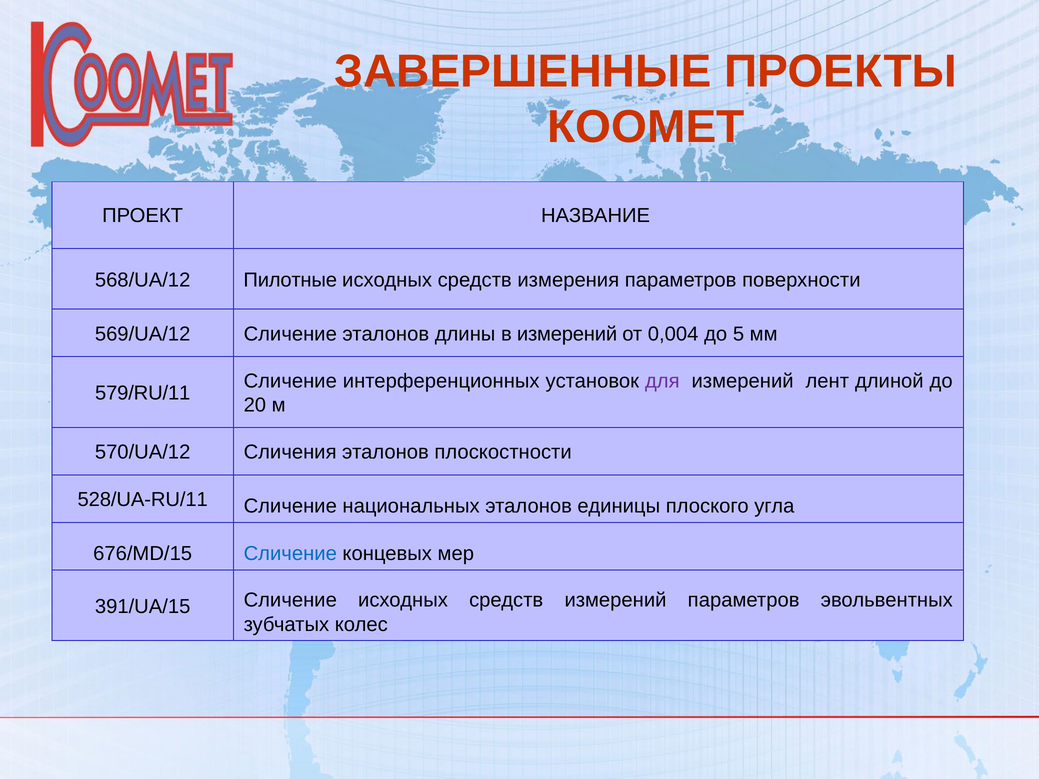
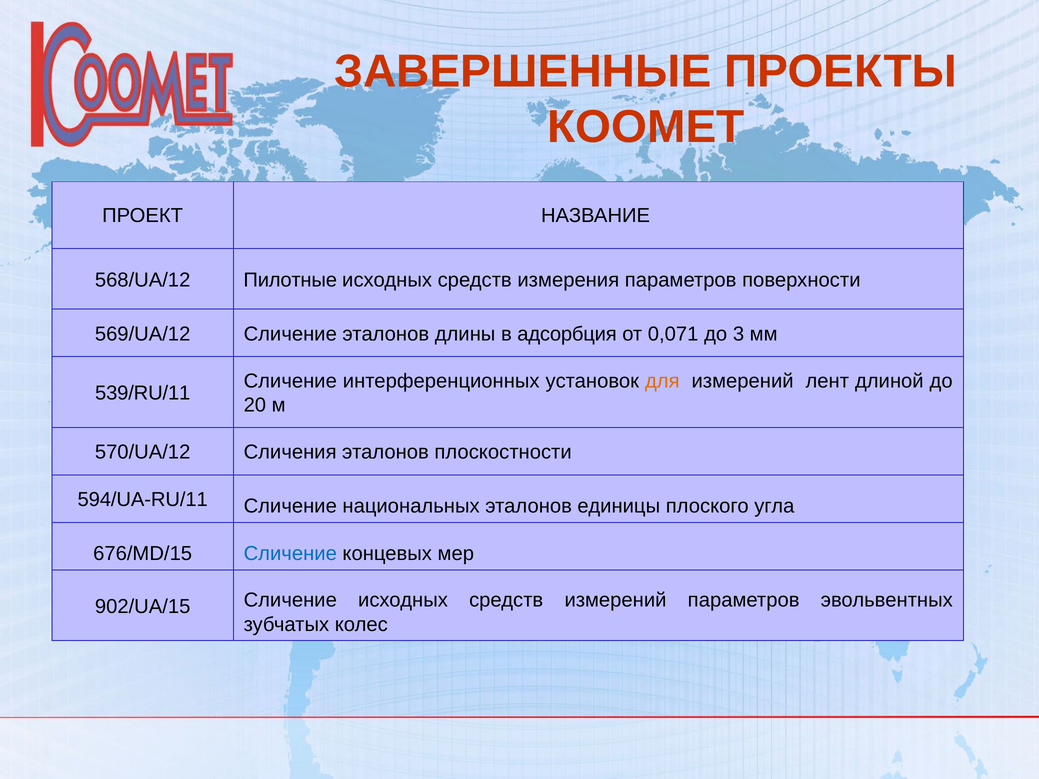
в измерений: измерений -> адсорбция
0,004: 0,004 -> 0,071
5: 5 -> 3
для colour: purple -> orange
579/RU/11: 579/RU/11 -> 539/RU/11
528/UA-RU/11: 528/UA-RU/11 -> 594/UA-RU/11
391/UA/15: 391/UA/15 -> 902/UA/15
